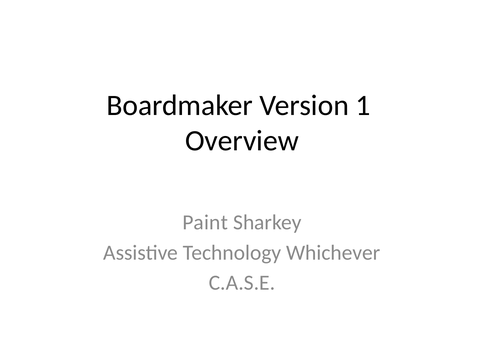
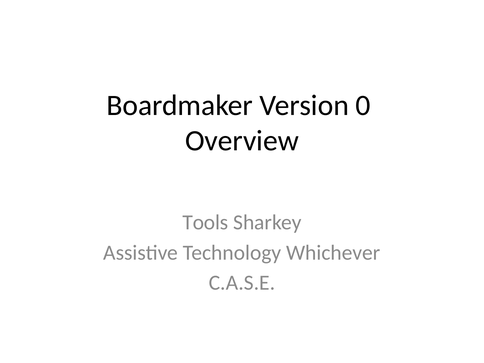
1: 1 -> 0
Paint: Paint -> Tools
